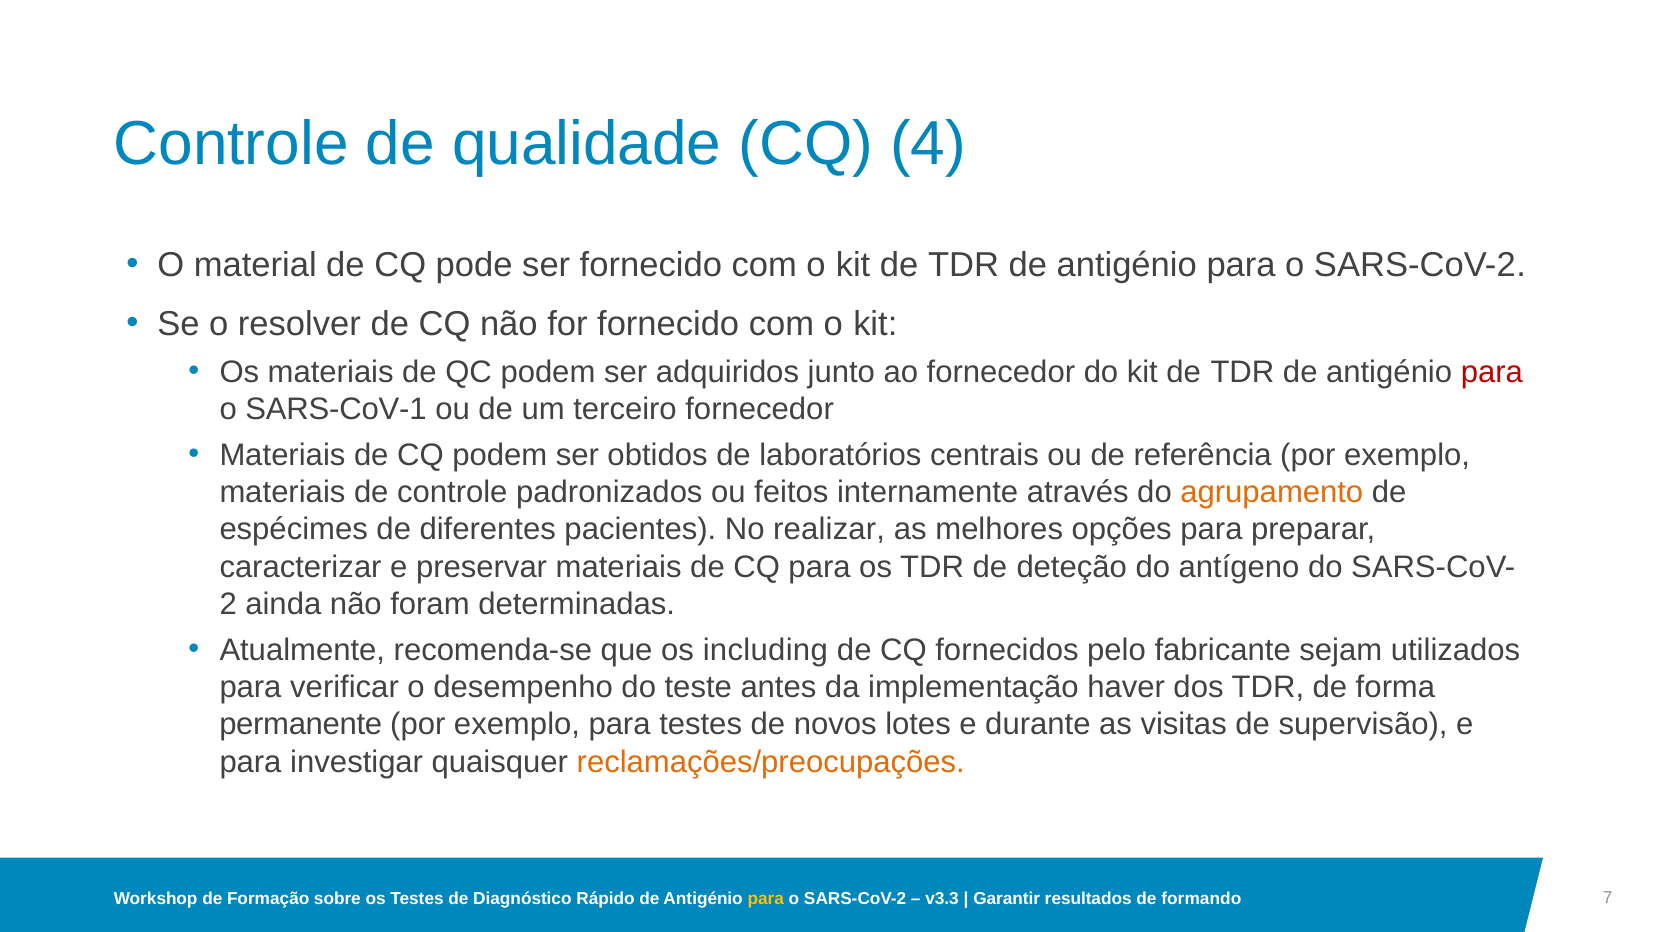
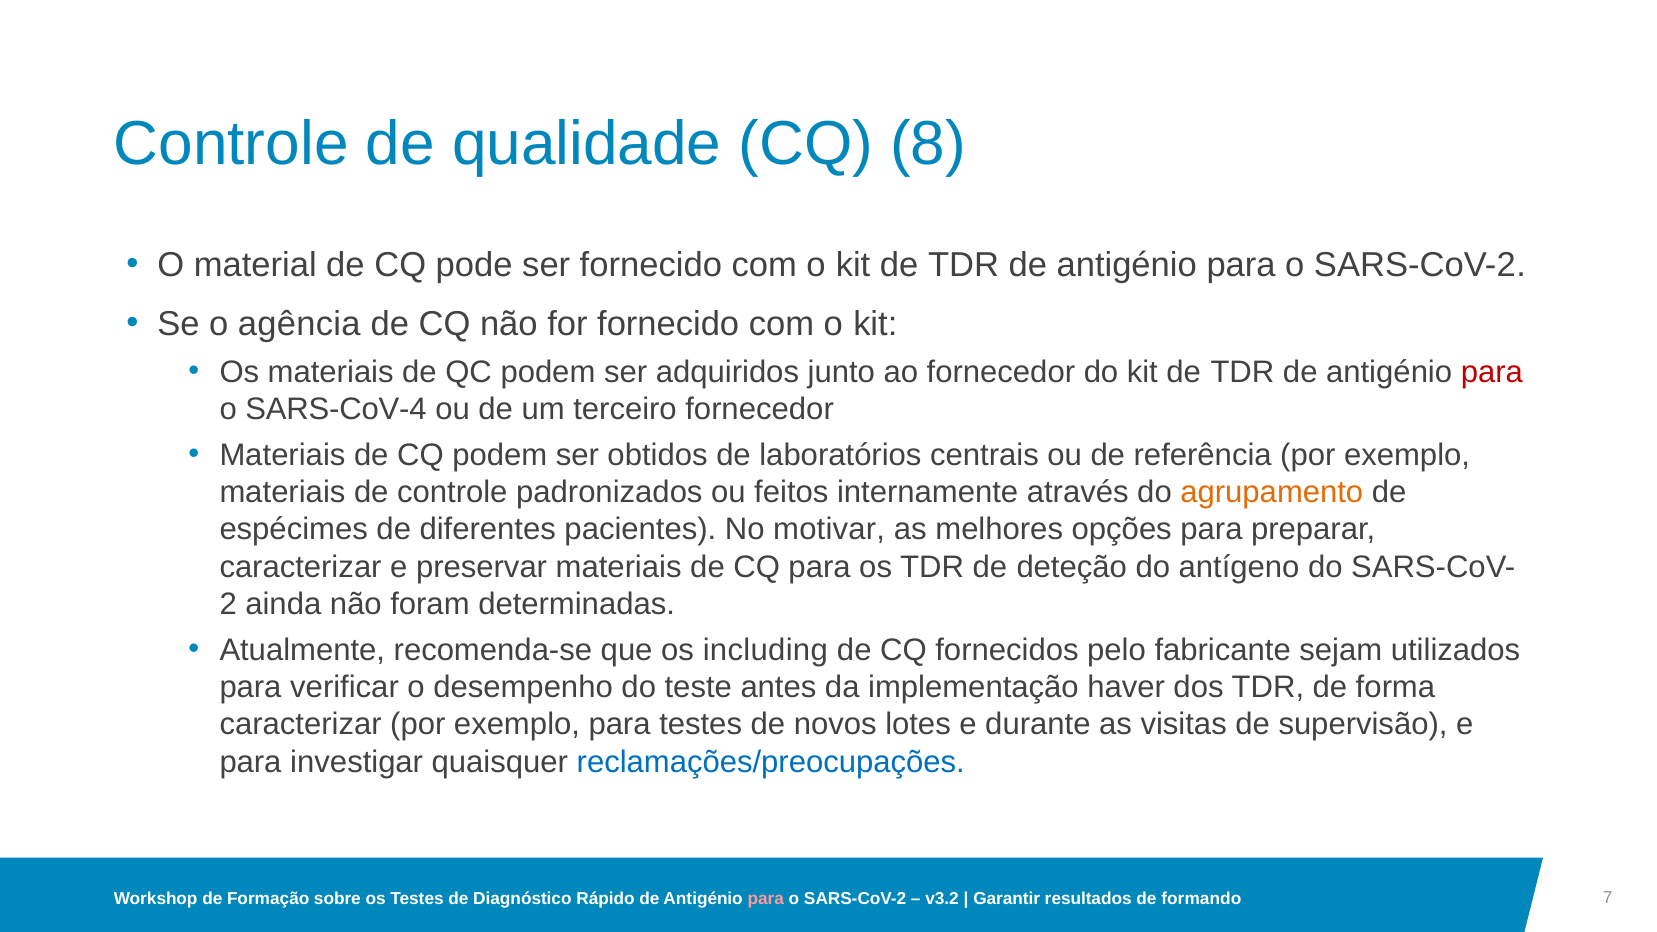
4: 4 -> 8
resolver: resolver -> agência
SARS-CoV-1: SARS-CoV-1 -> SARS-CoV-4
realizar: realizar -> motivar
permanente at (301, 725): permanente -> caracterizar
reclamações/preocupações colour: orange -> blue
para at (766, 899) colour: yellow -> pink
v3.3: v3.3 -> v3.2
